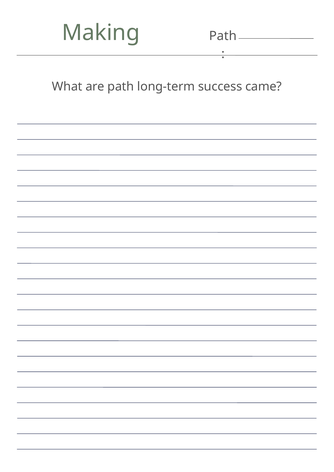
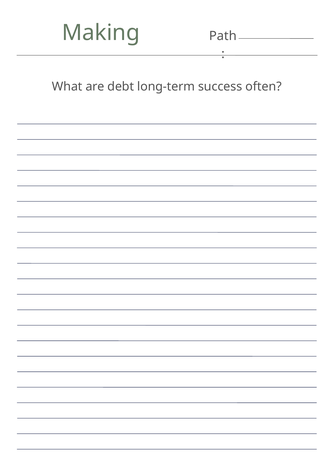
are path: path -> debt
came: came -> often
